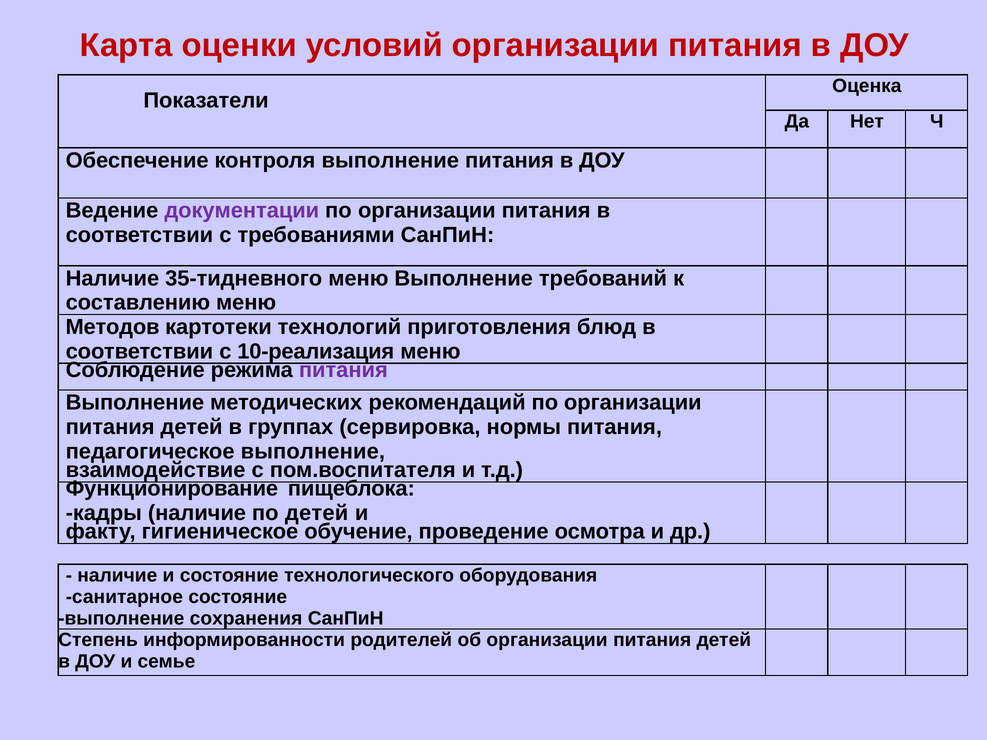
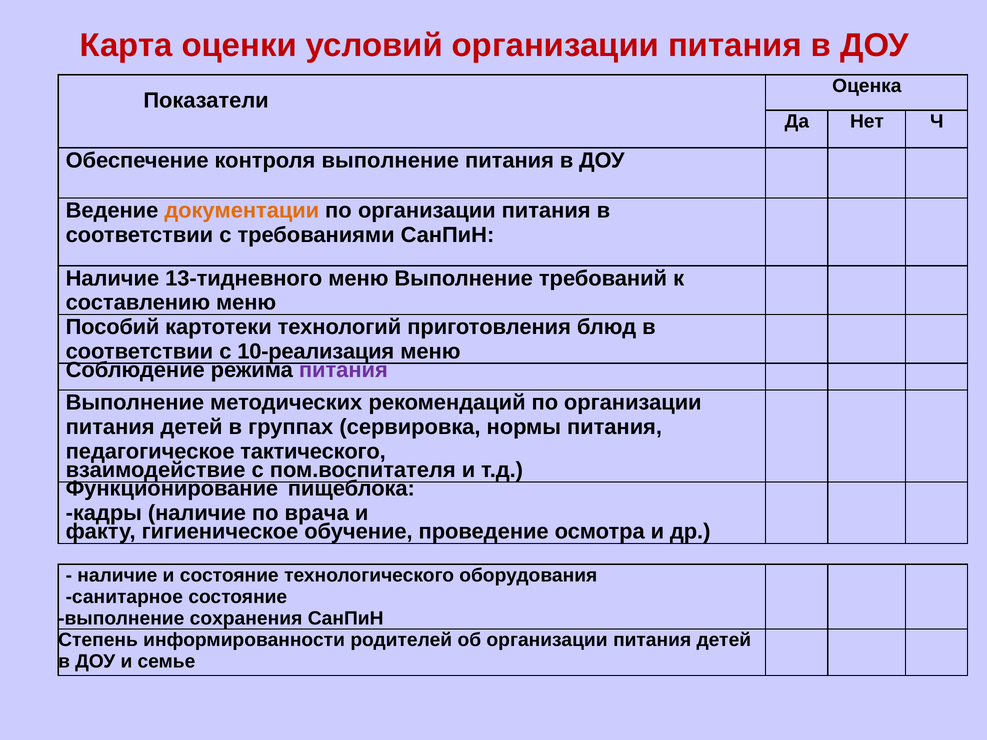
документации colour: purple -> orange
35-тидневного: 35-тидневного -> 13-тидневного
Методов: Методов -> Пособий
педагогическое выполнение: выполнение -> тактического
по детей: детей -> врача
